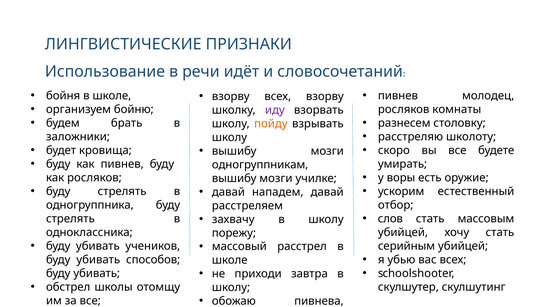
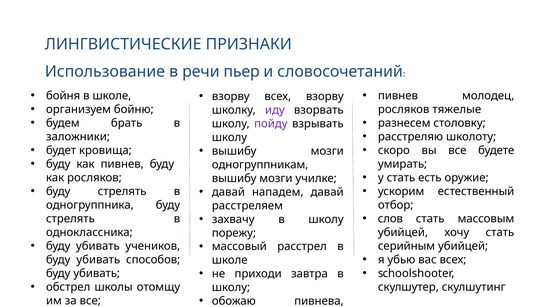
идёт: идёт -> пьер
комнаты: комнаты -> тяжелые
пойду colour: orange -> purple
у воры: воры -> стать
